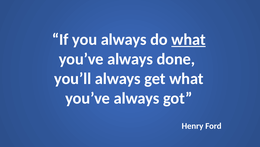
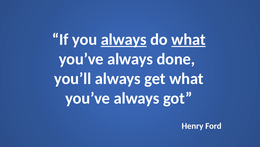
always at (124, 39) underline: none -> present
